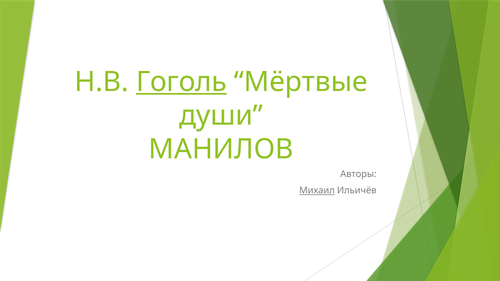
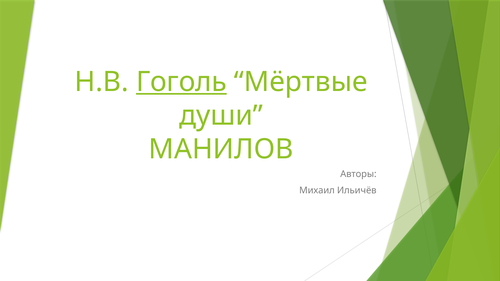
Михаил underline: present -> none
